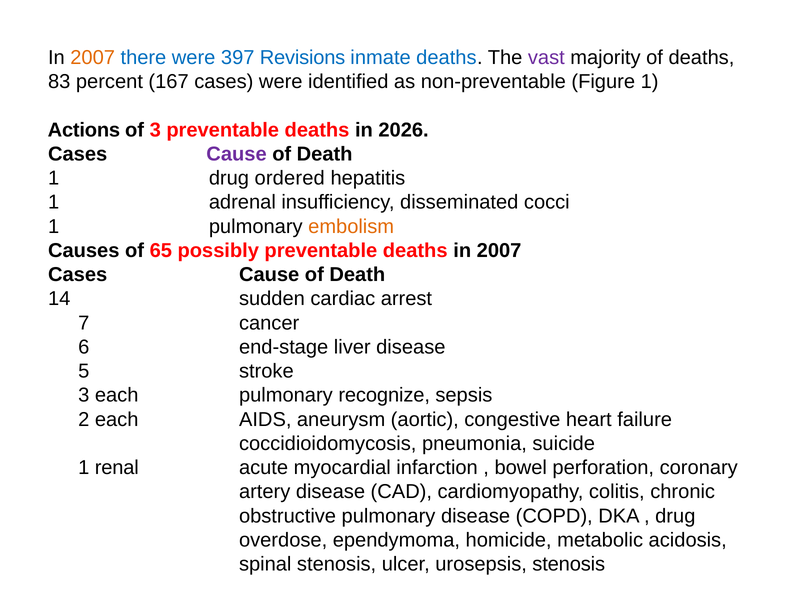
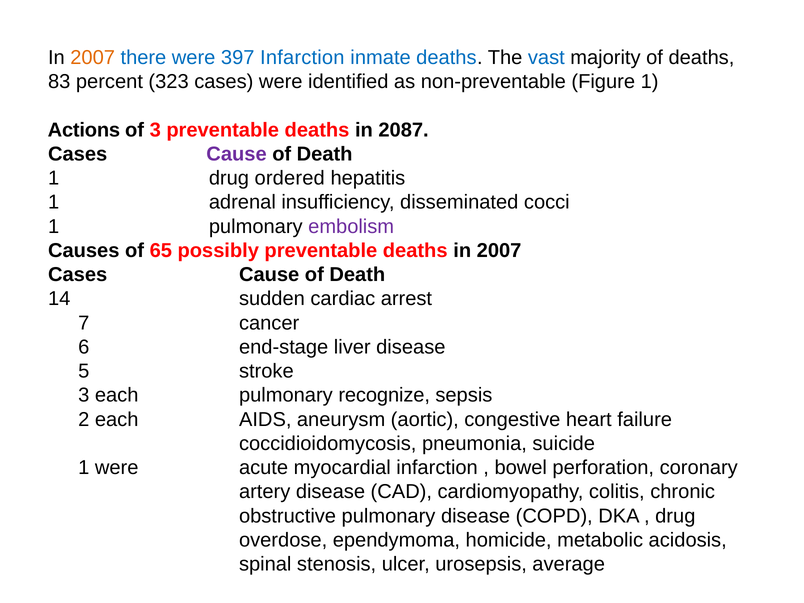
397 Revisions: Revisions -> Infarction
vast colour: purple -> blue
167: 167 -> 323
2026: 2026 -> 2087
embolism colour: orange -> purple
1 renal: renal -> were
urosepsis stenosis: stenosis -> average
